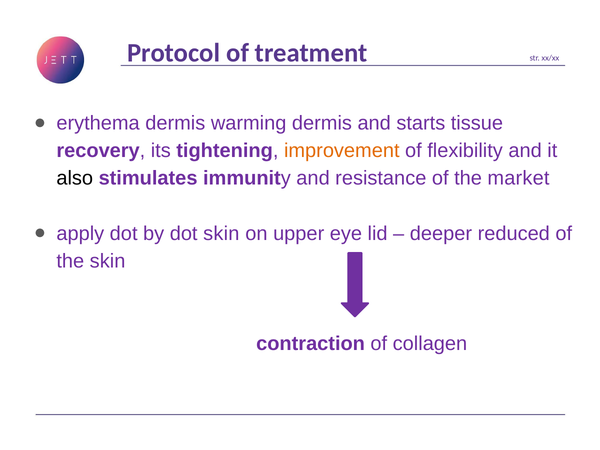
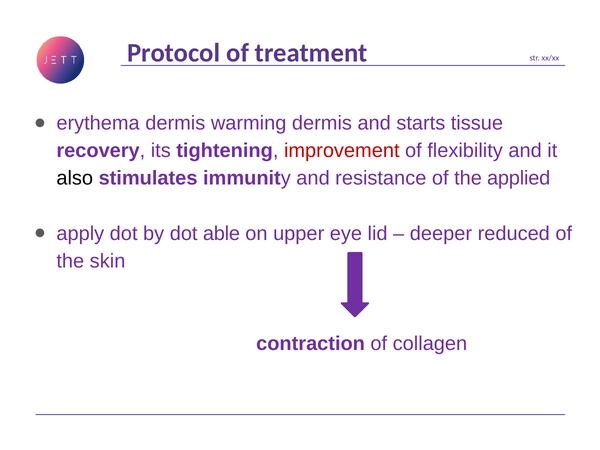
improvement colour: orange -> red
market: market -> applied
dot skin: skin -> able
